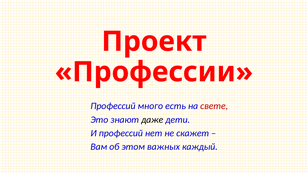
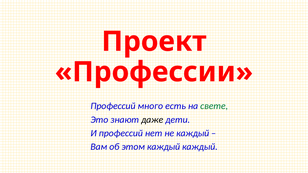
свете colour: red -> green
не скажет: скажет -> каждый
этом важных: важных -> каждый
